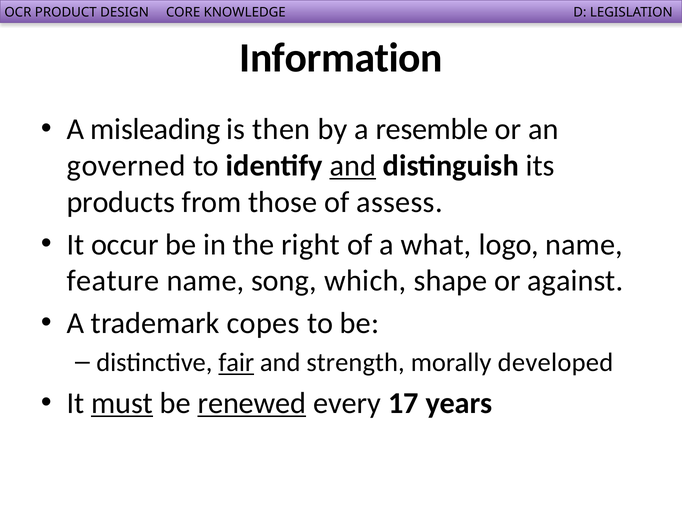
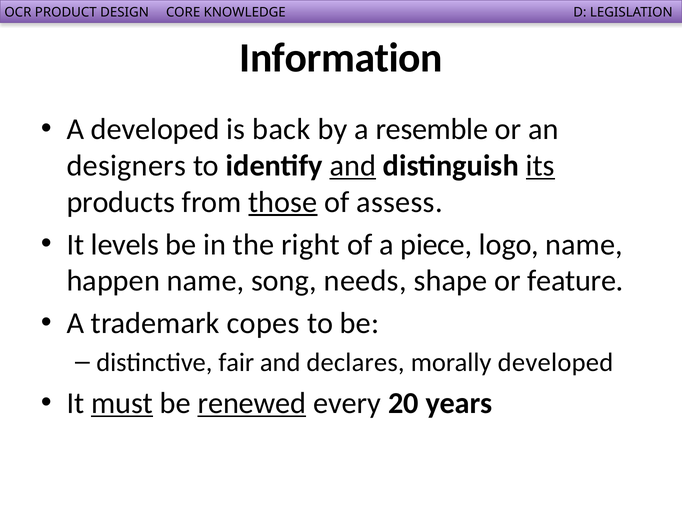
A misleading: misleading -> developed
then: then -> back
governed: governed -> designers
its underline: none -> present
those underline: none -> present
occur: occur -> levels
what: what -> piece
feature: feature -> happen
which: which -> needs
against: against -> feature
fair underline: present -> none
strength: strength -> declares
17: 17 -> 20
